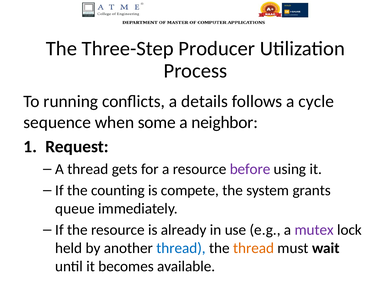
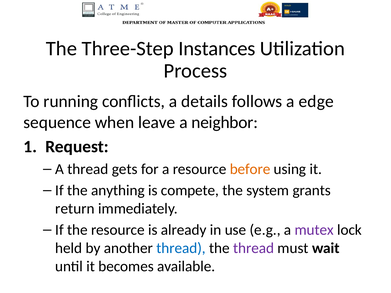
Producer: Producer -> Instances
cycle: cycle -> edge
some: some -> leave
before colour: purple -> orange
counting: counting -> anything
queue: queue -> return
thread at (254, 248) colour: orange -> purple
